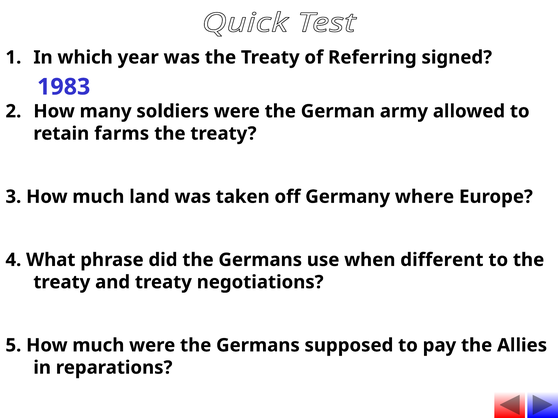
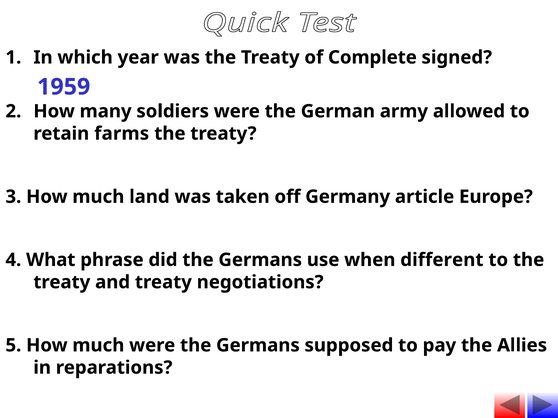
Referring: Referring -> Complete
1983: 1983 -> 1959
where: where -> article
